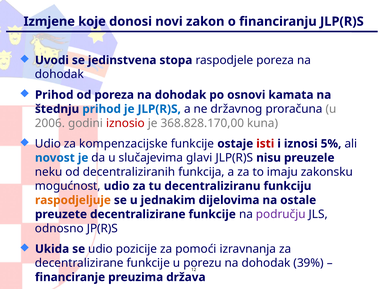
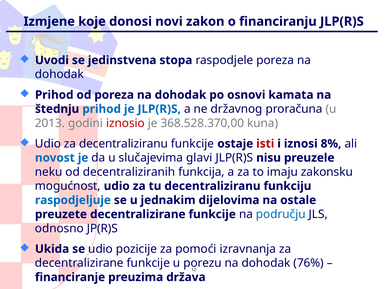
2006: 2006 -> 2013
368.828.170,00: 368.828.170,00 -> 368.528.370,00
za kompenzacijske: kompenzacijske -> decentraliziranu
5%: 5% -> 8%
raspodjeljuje colour: orange -> blue
području colour: purple -> blue
39%: 39% -> 76%
